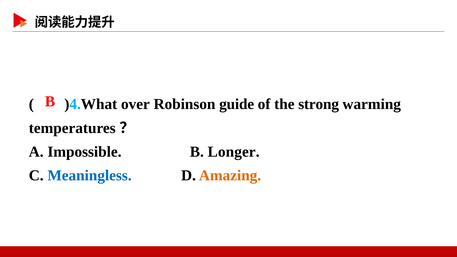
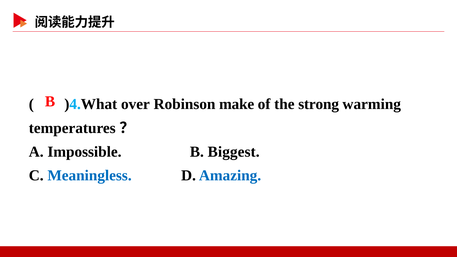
guide: guide -> make
Longer: Longer -> Biggest
Amazing colour: orange -> blue
